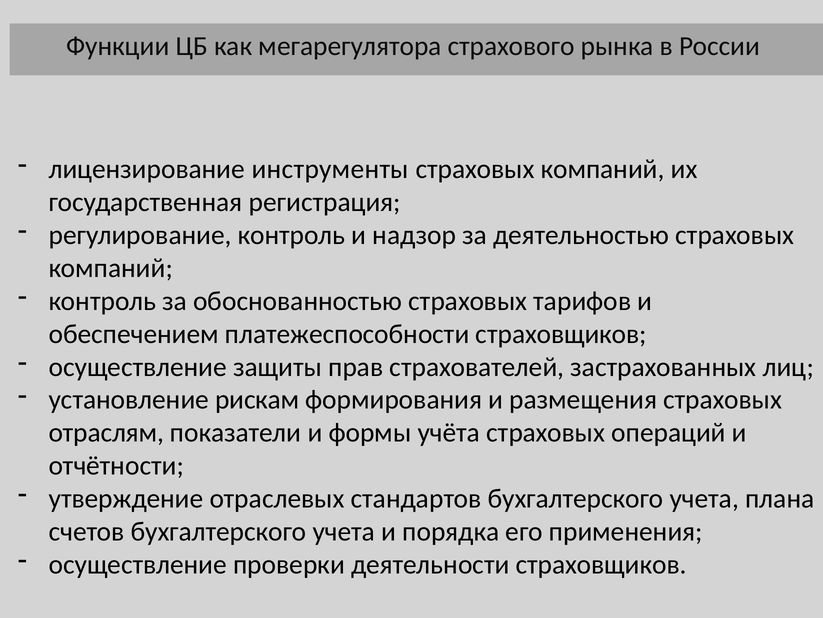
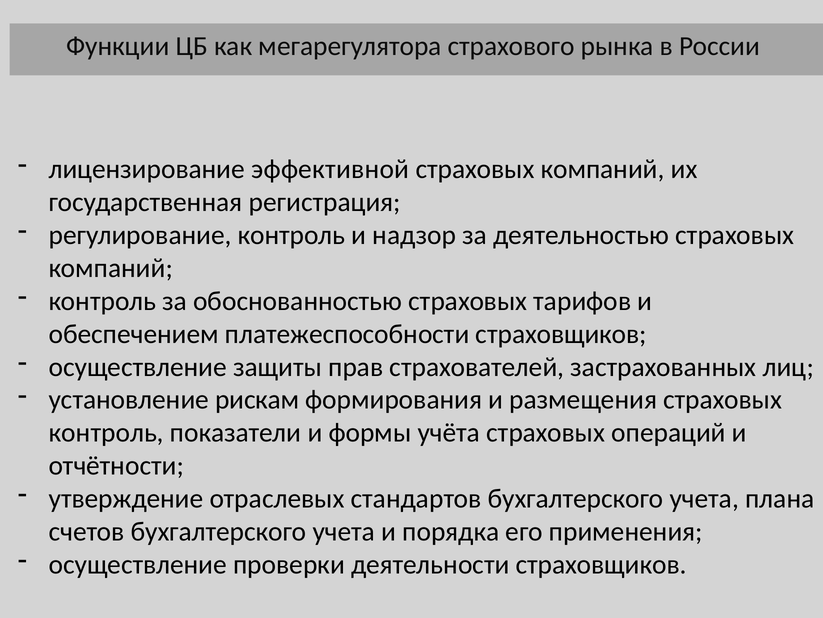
инструменты: инструменты -> эффективной
отраслям at (106, 432): отраслям -> контроль
